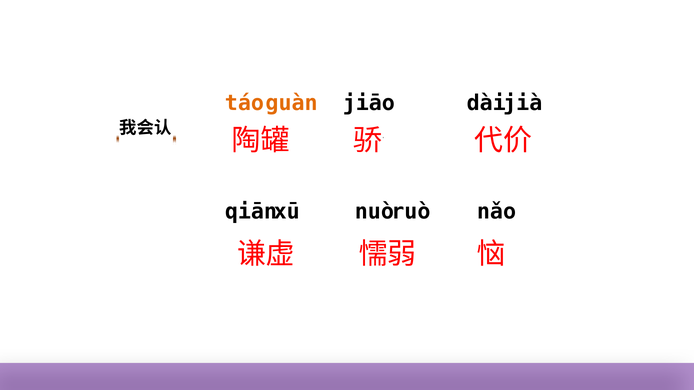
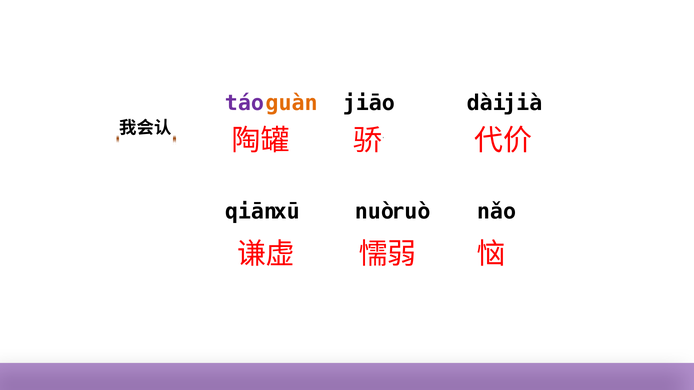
táo colour: orange -> purple
